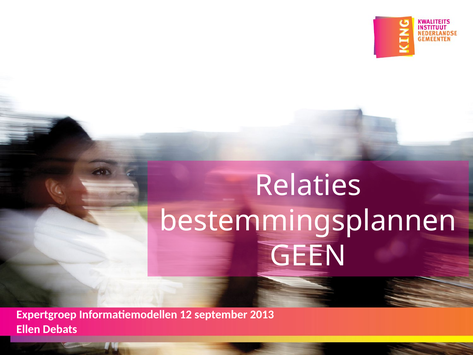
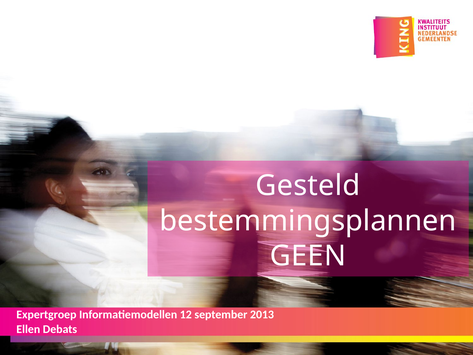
Relaties: Relaties -> Gesteld
